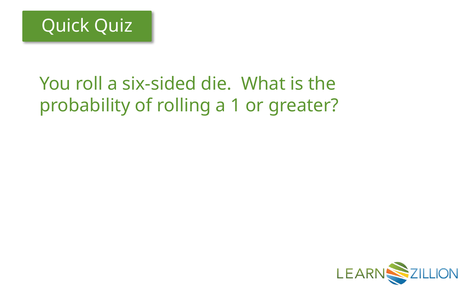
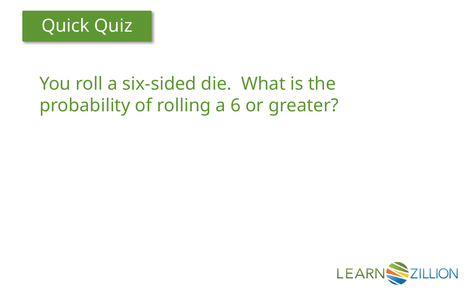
1: 1 -> 6
